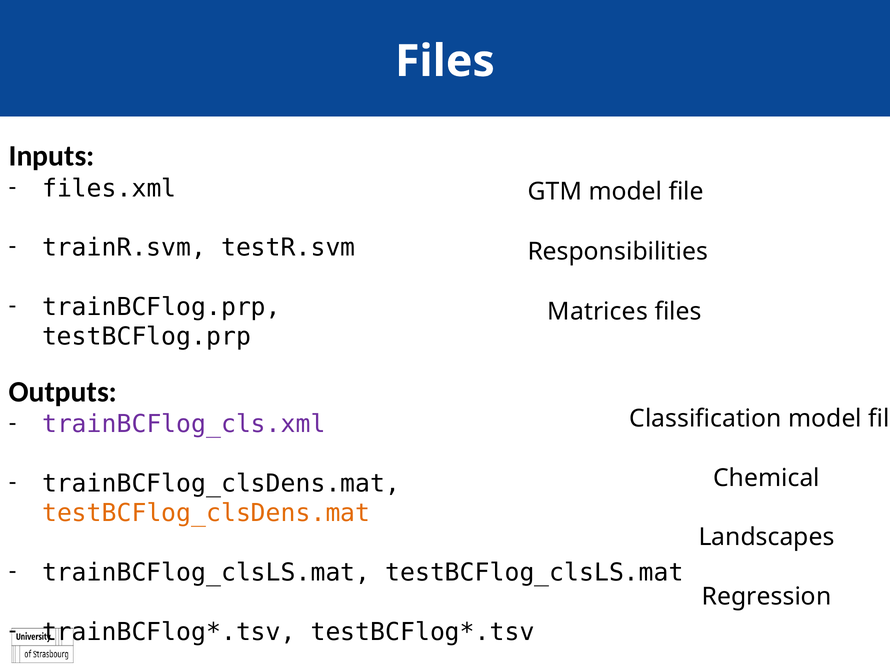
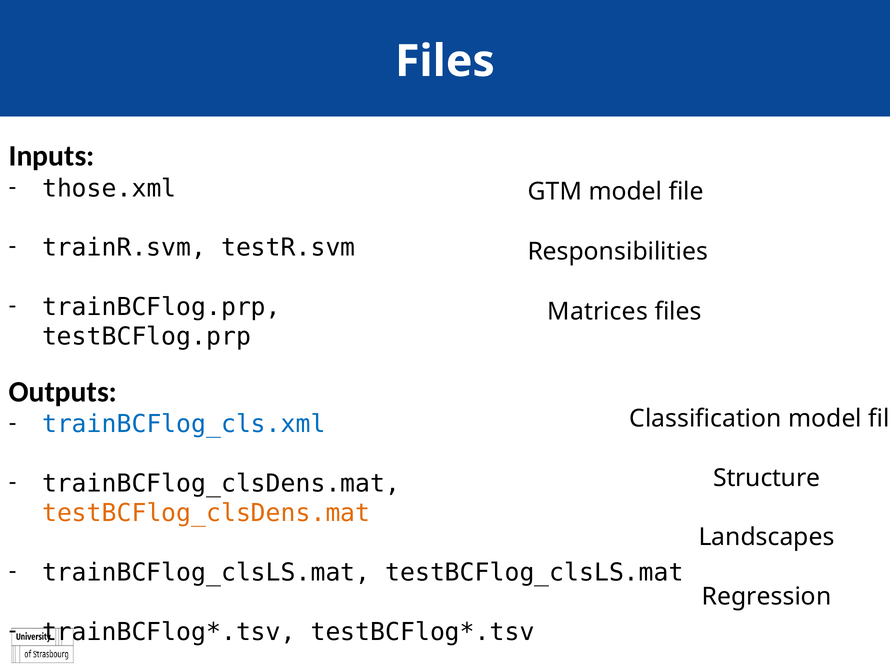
files.xml: files.xml -> those.xml
trainBCFlog_cls.xml colour: purple -> blue
Chemical: Chemical -> Structure
